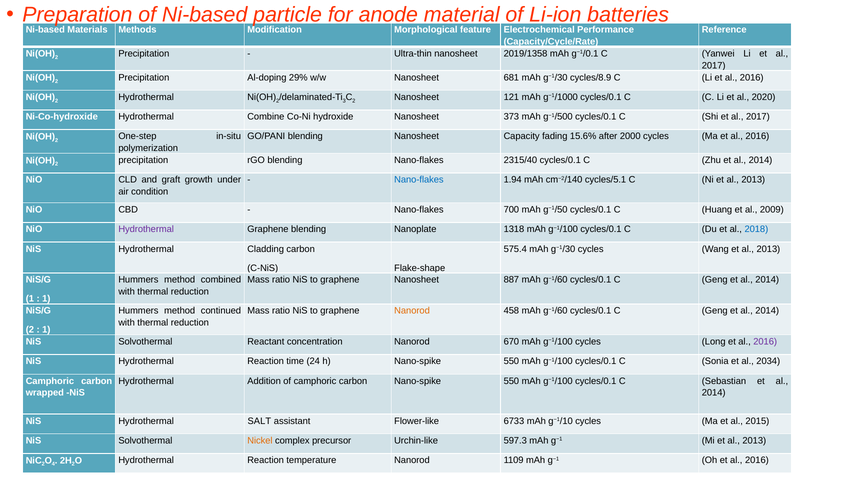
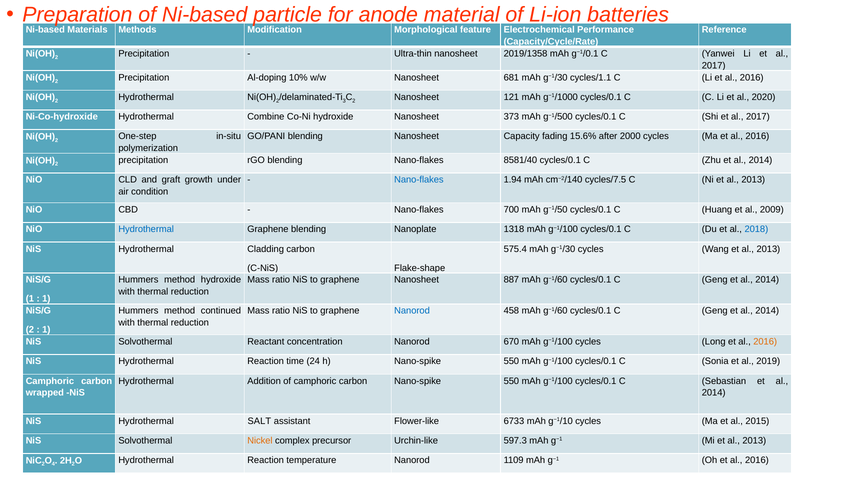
29%: 29% -> 10%
cycles/8.9: cycles/8.9 -> cycles/1.1
2315/40: 2315/40 -> 8581/40
cycles/5.1: cycles/5.1 -> cycles/7.5
Hydrothermal at (146, 229) colour: purple -> blue
method combined: combined -> hydroxide
Nanorod at (412, 311) colour: orange -> blue
2016 at (765, 342) colour: purple -> orange
2034: 2034 -> 2019
